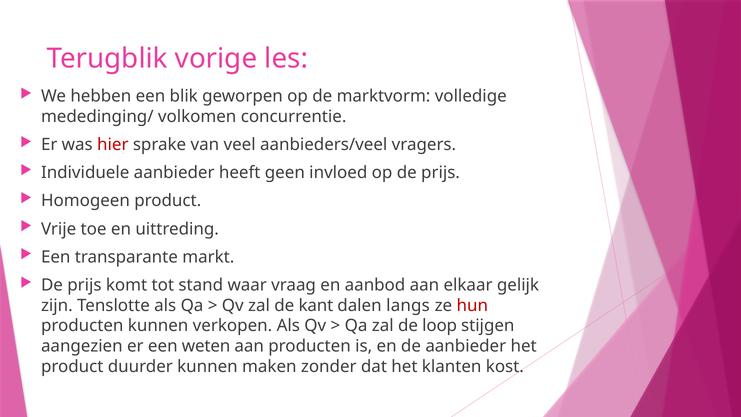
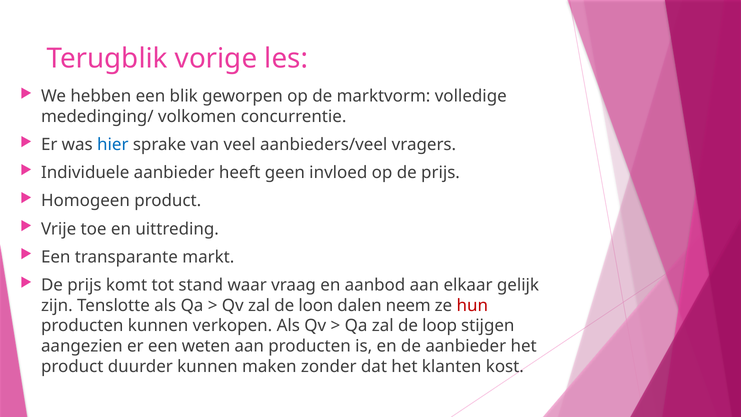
hier colour: red -> blue
kant: kant -> loon
langs: langs -> neem
